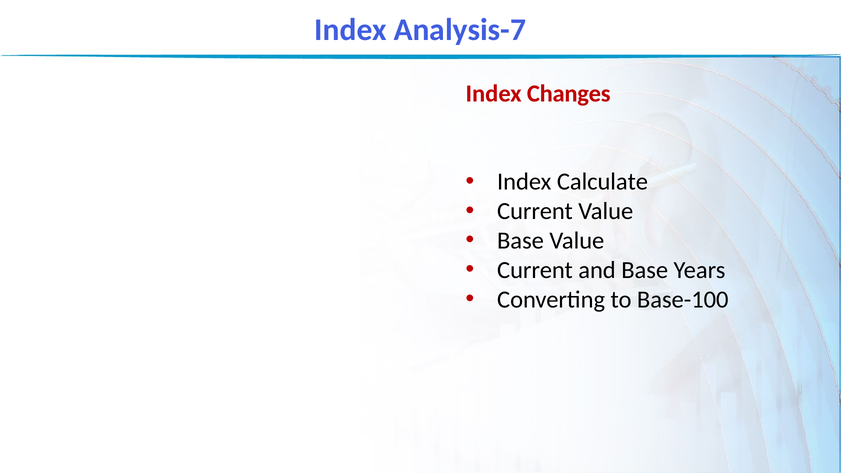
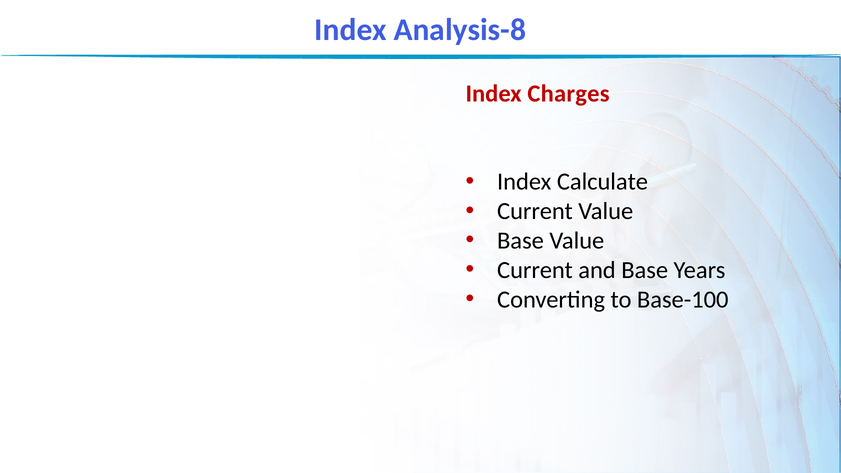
Analysis-7: Analysis-7 -> Analysis-8
Changes: Changes -> Charges
